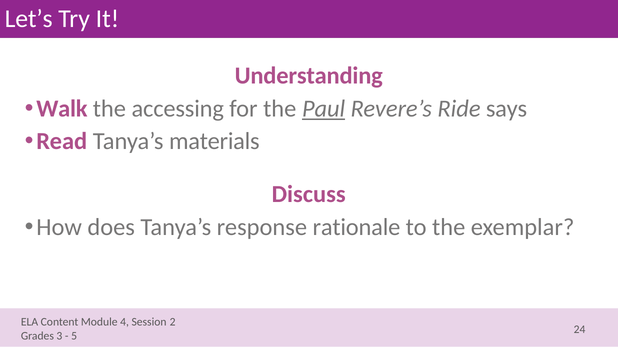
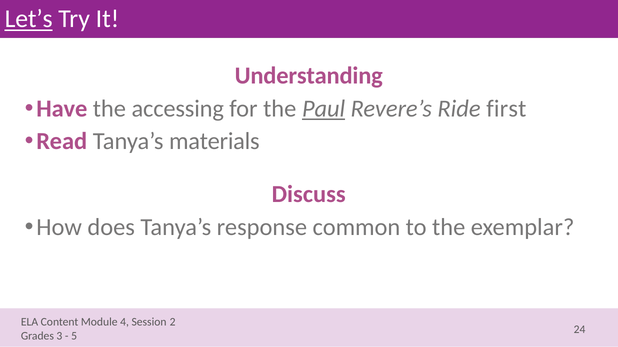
Let’s underline: none -> present
Walk: Walk -> Have
says: says -> first
rationale: rationale -> common
